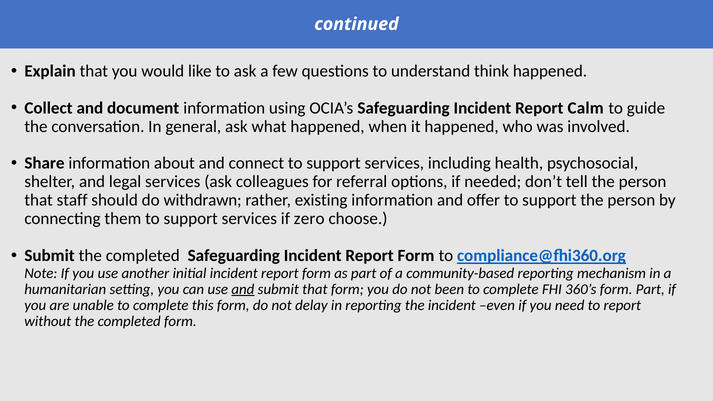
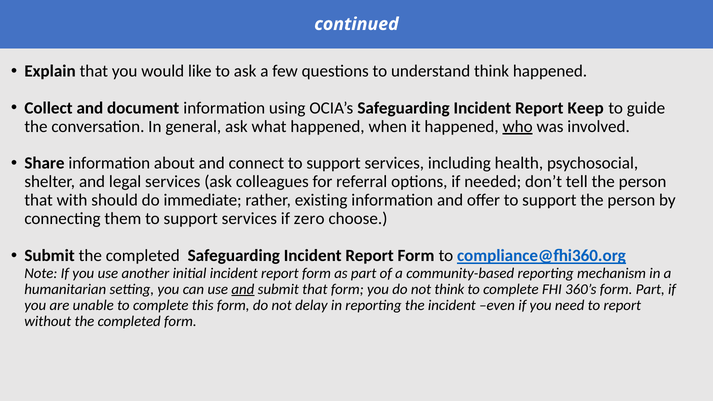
Calm: Calm -> Keep
who underline: none -> present
staff: staff -> with
withdrawn: withdrawn -> immediate
not been: been -> think
